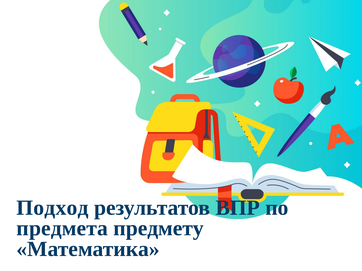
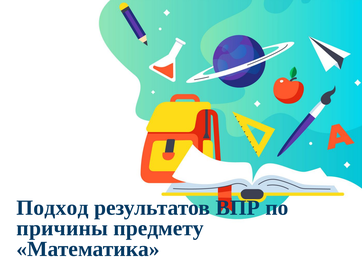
предмета: предмета -> причины
